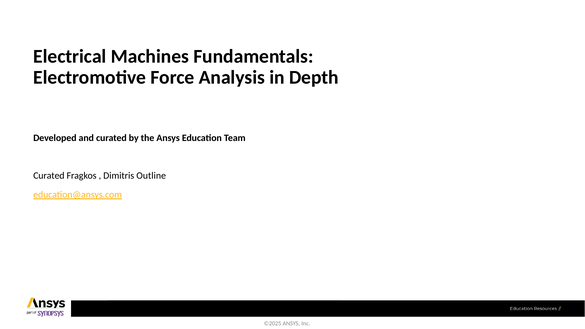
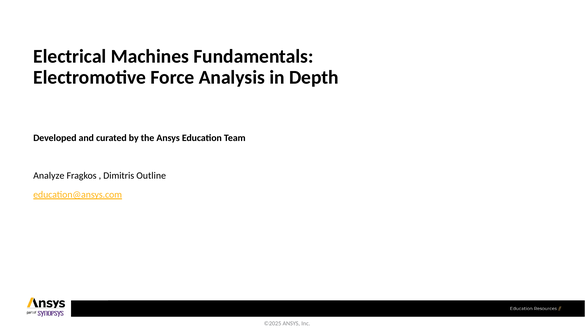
Curated at (49, 176): Curated -> Analyze
